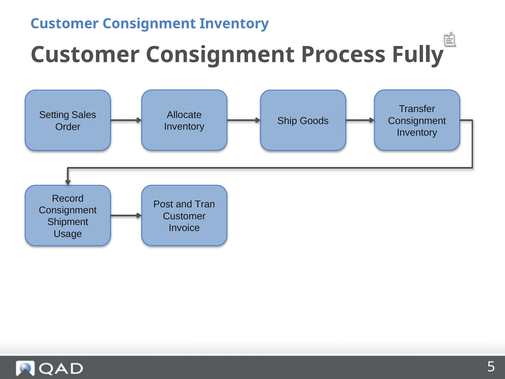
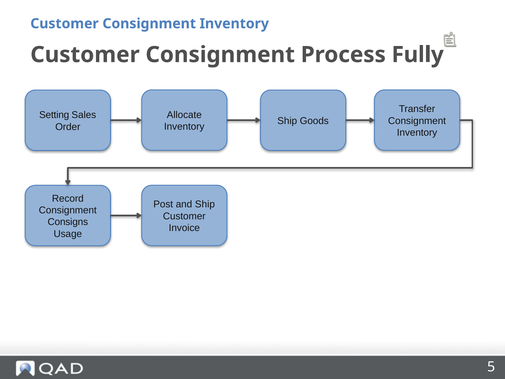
and Tran: Tran -> Ship
Shipment: Shipment -> Consigns
